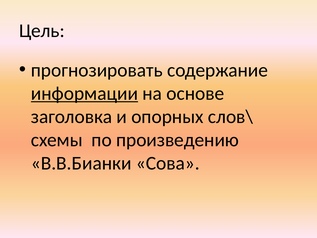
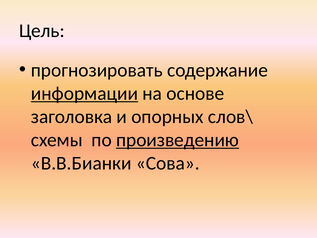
произведению underline: none -> present
